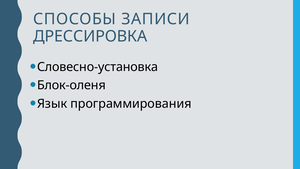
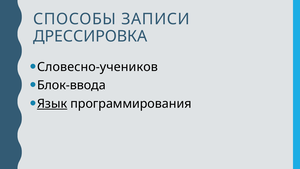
Словесно-установка: Словесно-установка -> Словесно-учеников
Блок-оленя: Блок-оленя -> Блок-ввода
Язык underline: none -> present
